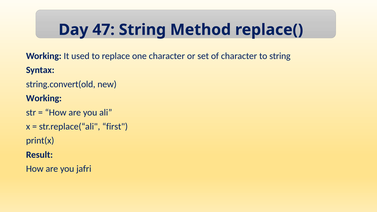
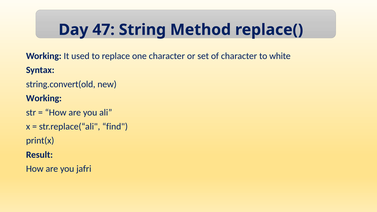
to string: string -> white
first: first -> find
